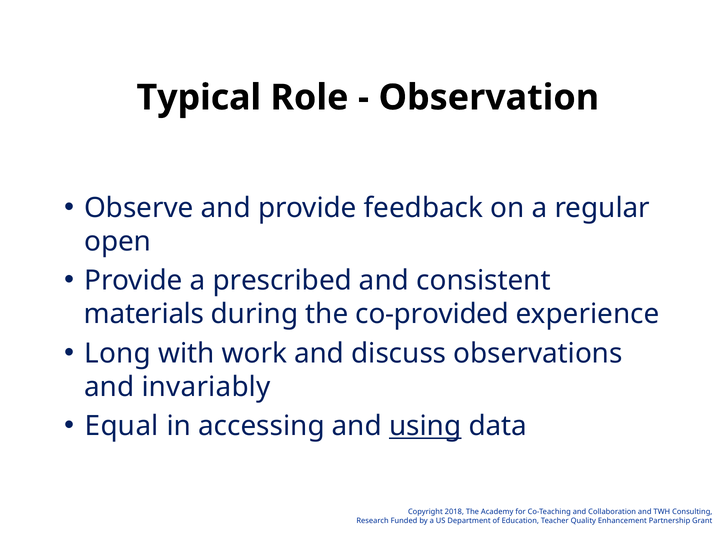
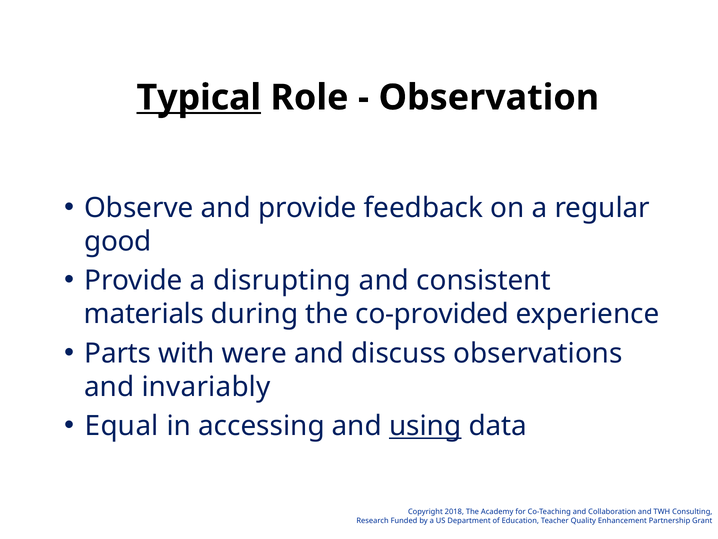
Typical underline: none -> present
open: open -> good
prescribed: prescribed -> disrupting
Long: Long -> Parts
work: work -> were
